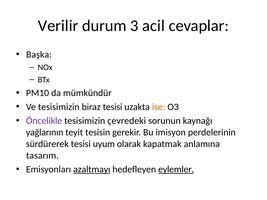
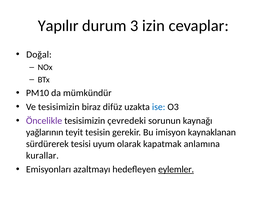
Verilir: Verilir -> Yapılır
acil: acil -> izin
Başka: Başka -> Doğal
biraz tesisi: tesisi -> difüz
ise colour: orange -> blue
perdelerinin: perdelerinin -> kaynaklanan
tasarım: tasarım -> kurallar
azaltmayı underline: present -> none
